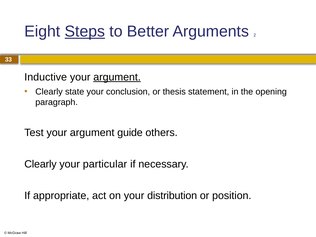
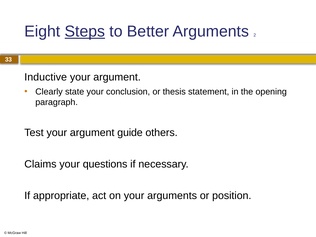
argument at (117, 77) underline: present -> none
Clearly at (40, 164): Clearly -> Claims
particular: particular -> questions
your distribution: distribution -> arguments
